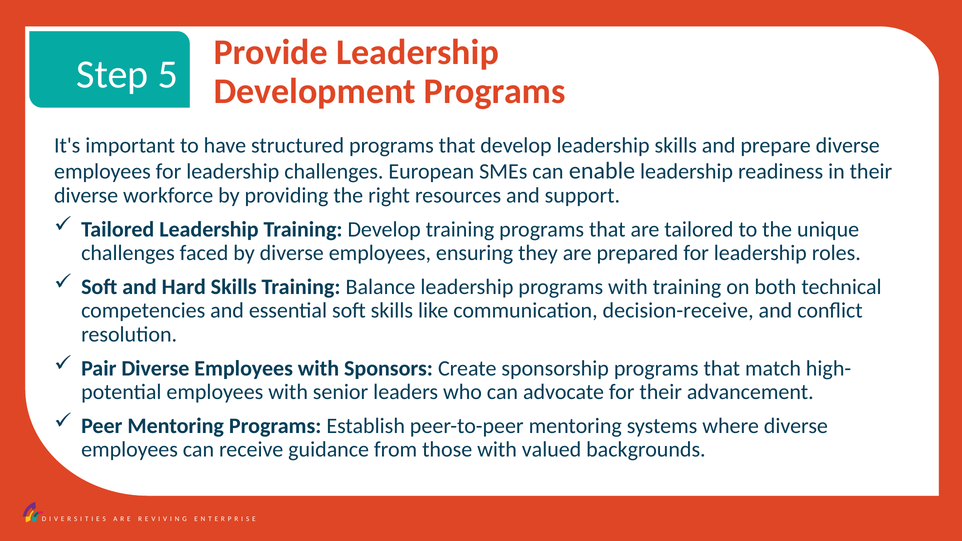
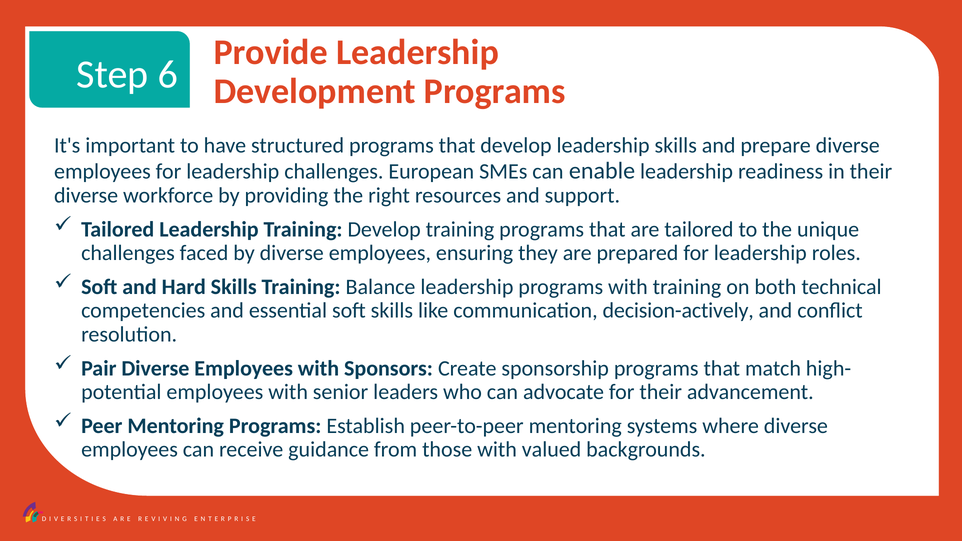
5: 5 -> 6
decision-receive: decision-receive -> decision-actively
